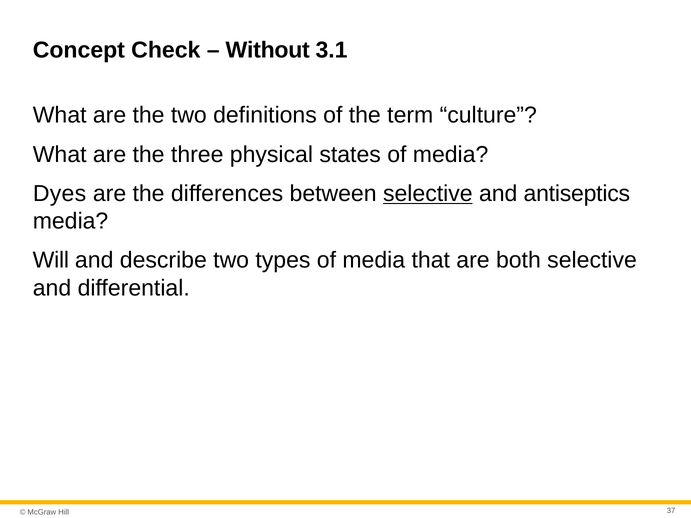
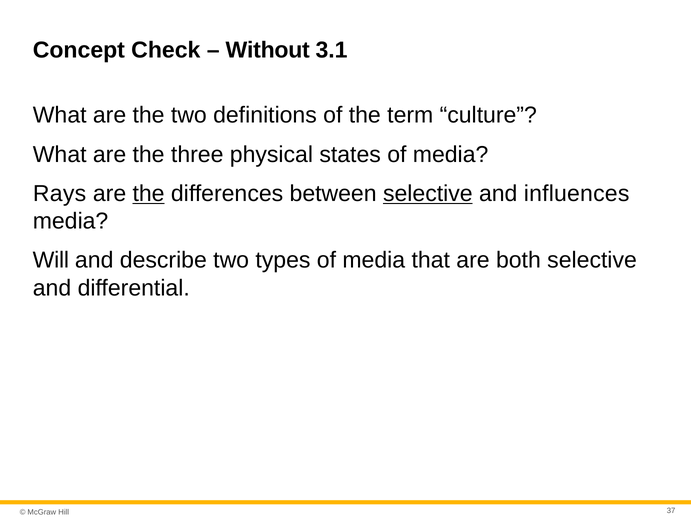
Dyes: Dyes -> Rays
the at (149, 194) underline: none -> present
antiseptics: antiseptics -> influences
